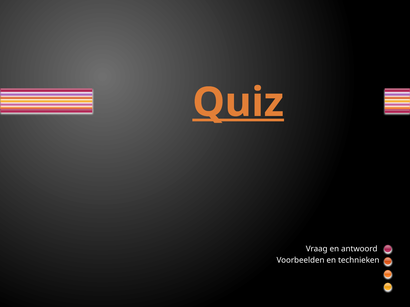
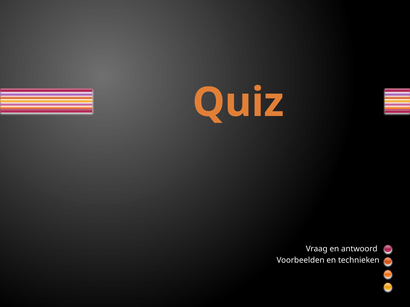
Quiz underline: present -> none
